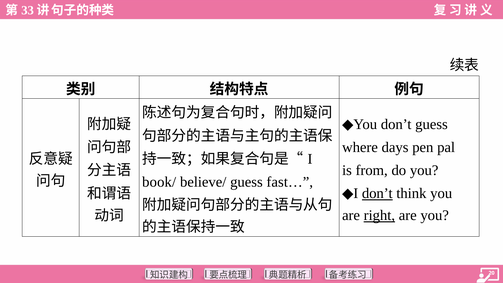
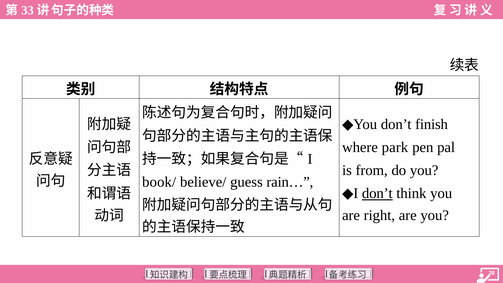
don’t guess: guess -> finish
days: days -> park
fast…: fast… -> rain…
right underline: present -> none
